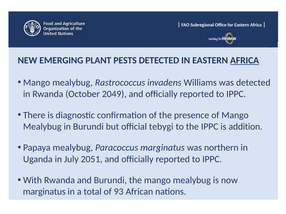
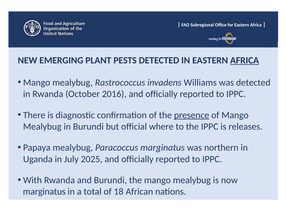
2049: 2049 -> 2016
presence underline: none -> present
tebygi: tebygi -> where
addition: addition -> releases
2051: 2051 -> 2025
93: 93 -> 18
